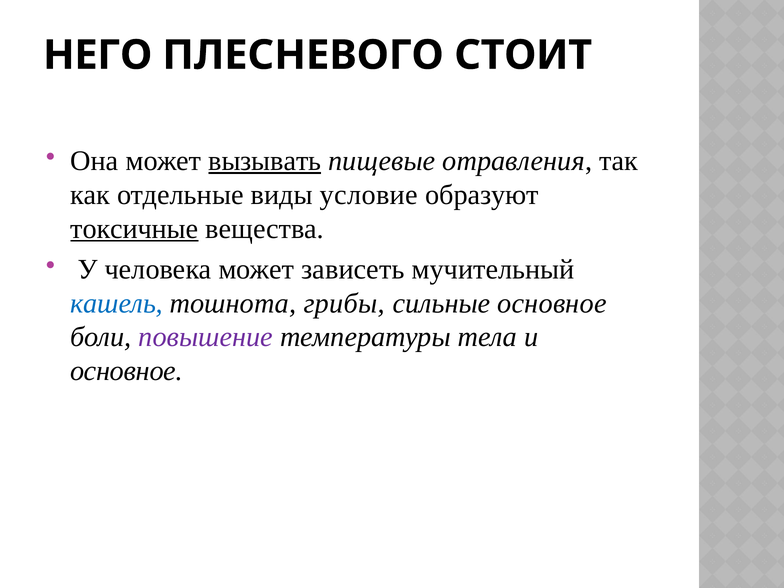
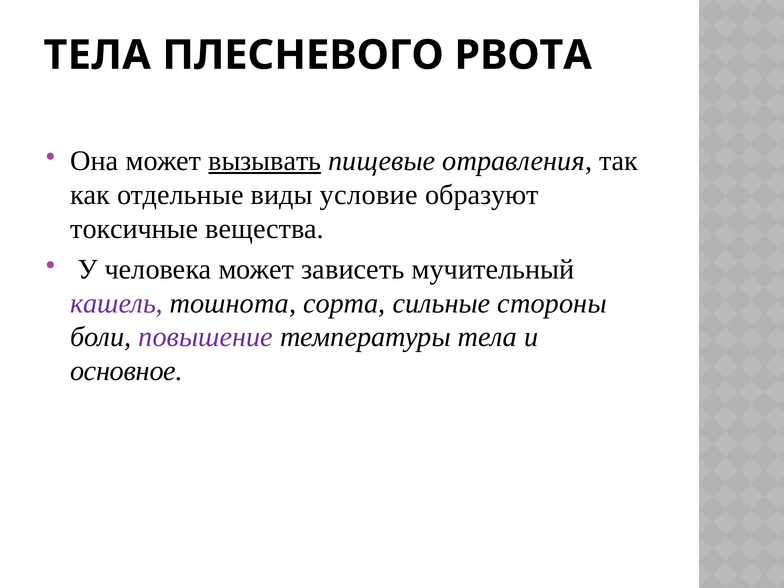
НЕГО at (98, 55): НЕГО -> ТЕЛА
СТОИТ: СТОИТ -> РВОТА
токсичные underline: present -> none
кашель colour: blue -> purple
грибы: грибы -> сорта
сильные основное: основное -> стороны
